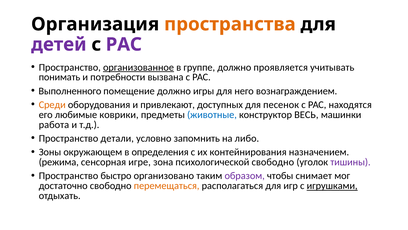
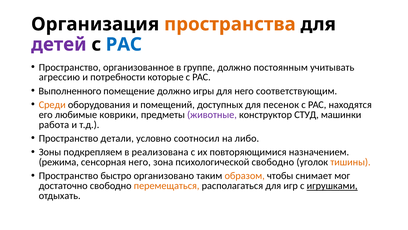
РАС at (124, 44) colour: purple -> blue
организованное underline: present -> none
проявляется: проявляется -> постоянным
понимать: понимать -> агрессию
вызвана: вызвана -> которые
вознаграждением: вознаграждением -> соответствующим
привлекают: привлекают -> помещений
животные colour: blue -> purple
ВЕСЬ: ВЕСЬ -> СТУД
запомнить: запомнить -> соотносил
окружающем: окружающем -> подкрепляем
определения: определения -> реализована
контейнирования: контейнирования -> повторяющимися
сенсорная игре: игре -> него
тишины colour: purple -> orange
образом colour: purple -> orange
